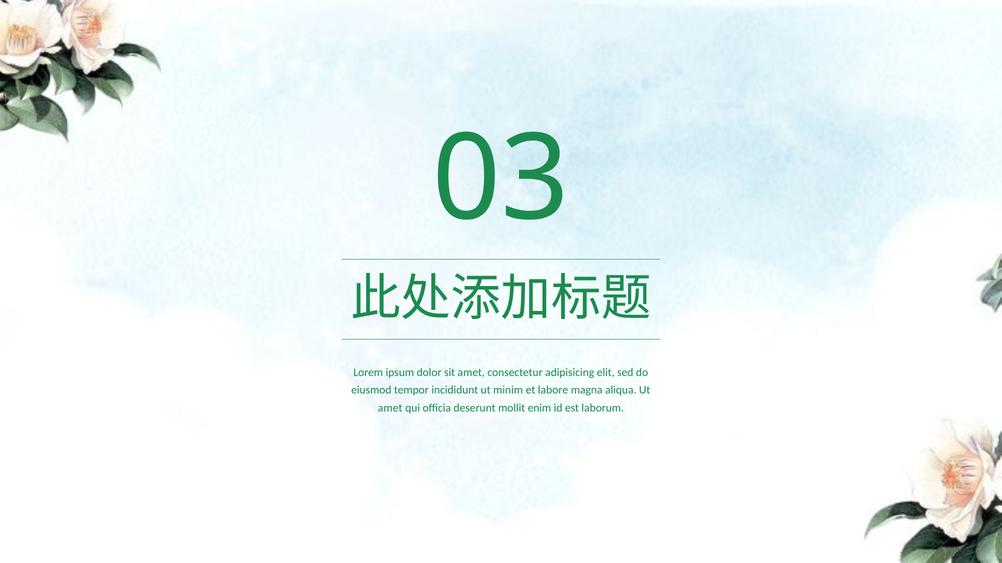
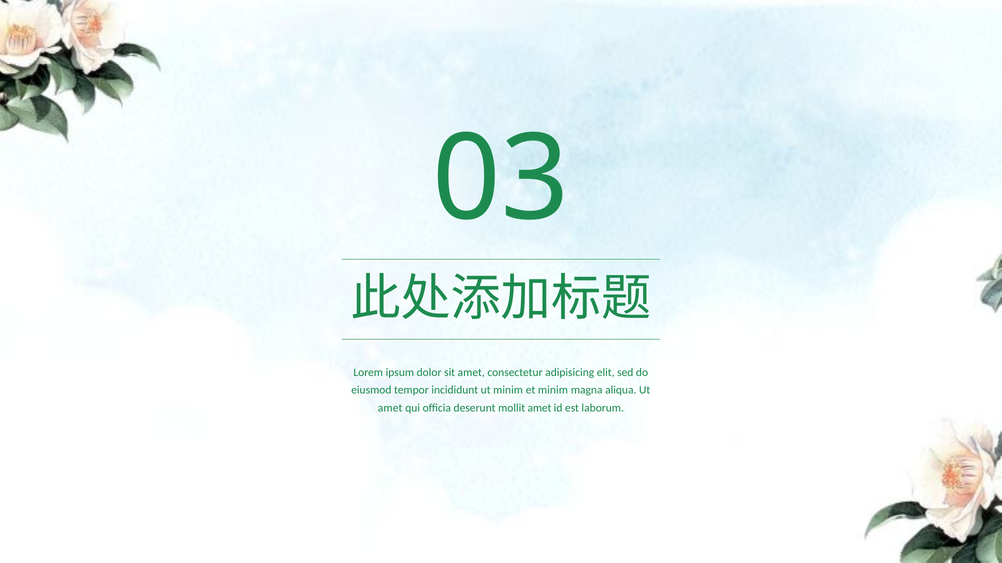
et labore: labore -> minim
mollit enim: enim -> amet
